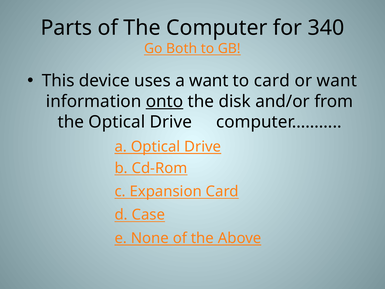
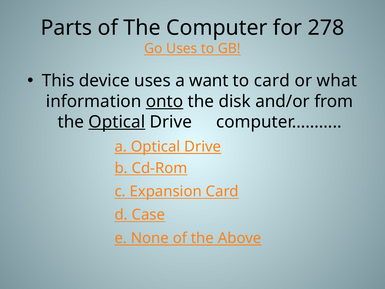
340: 340 -> 278
Go Both: Both -> Uses
or want: want -> what
Optical at (117, 122) underline: none -> present
